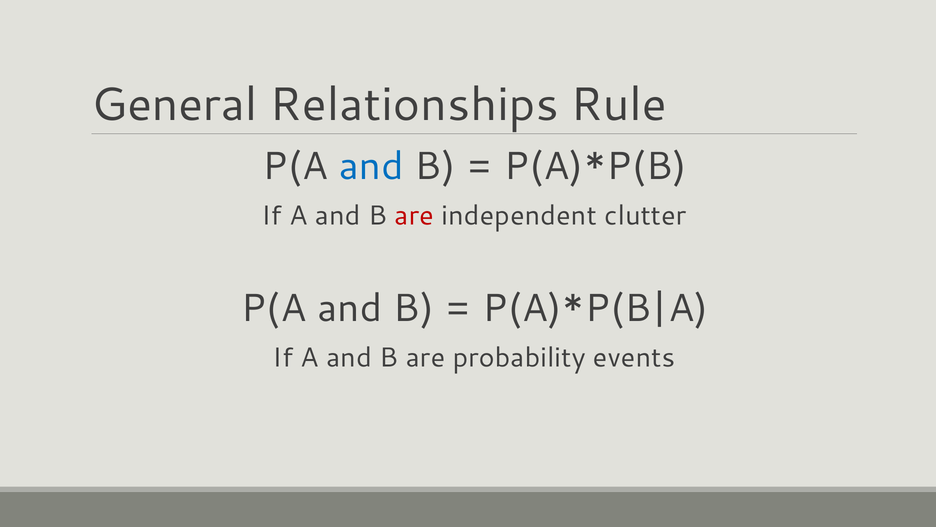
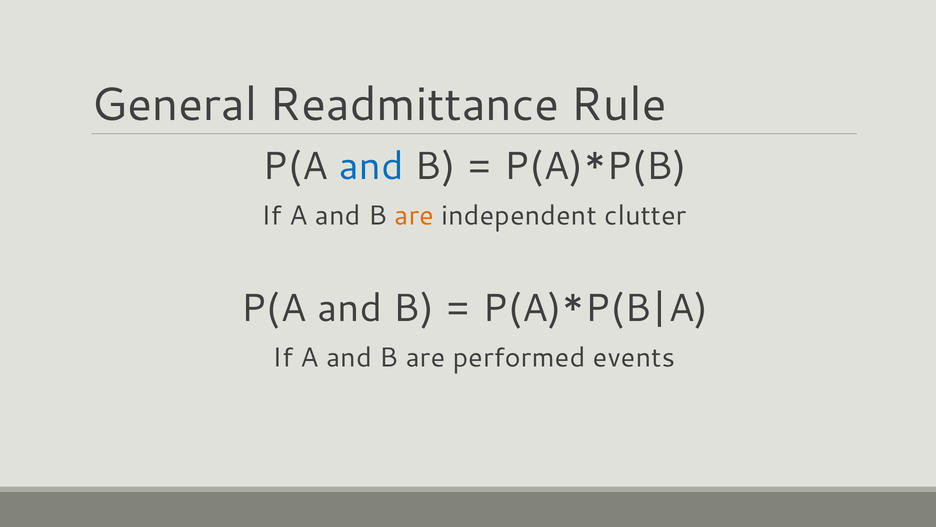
Relationships: Relationships -> Readmittance
are at (414, 215) colour: red -> orange
probability: probability -> performed
